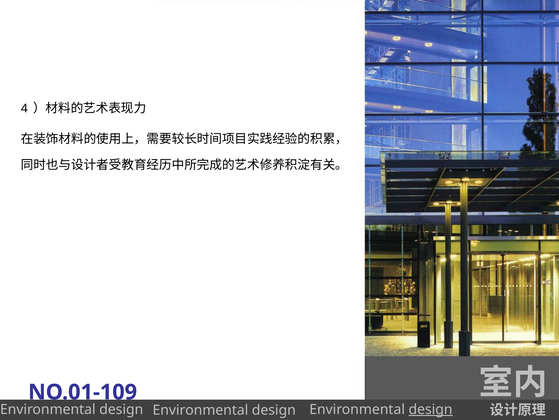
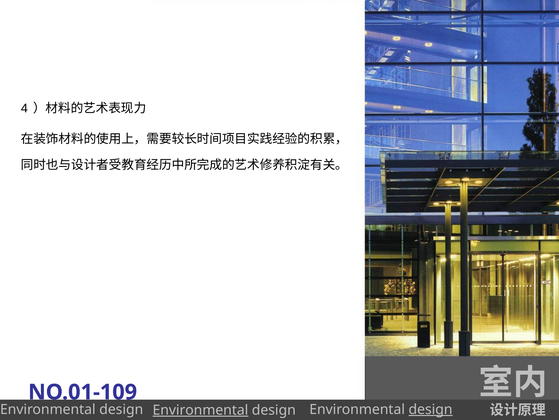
Environmental at (200, 409) underline: none -> present
